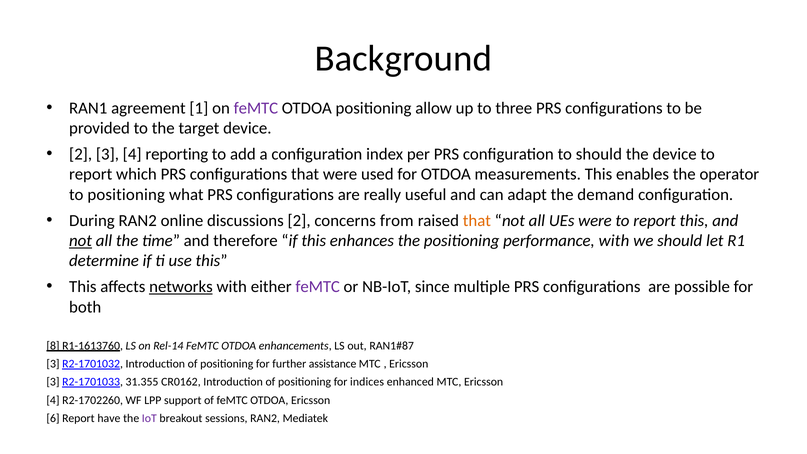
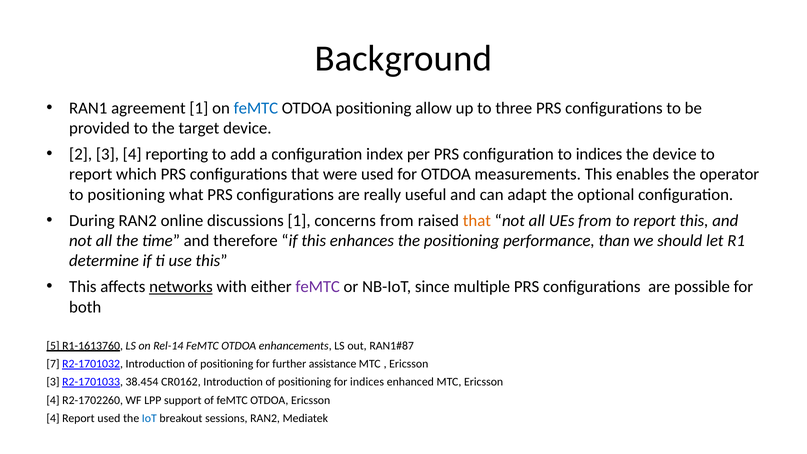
feMTC at (256, 108) colour: purple -> blue
to should: should -> indices
demand: demand -> optional
discussions 2: 2 -> 1
UEs were: were -> from
not at (81, 241) underline: present -> none
performance with: with -> than
8: 8 -> 5
3 at (53, 364): 3 -> 7
31.355: 31.355 -> 38.454
6 at (53, 418): 6 -> 4
Report have: have -> used
IoT colour: purple -> blue
